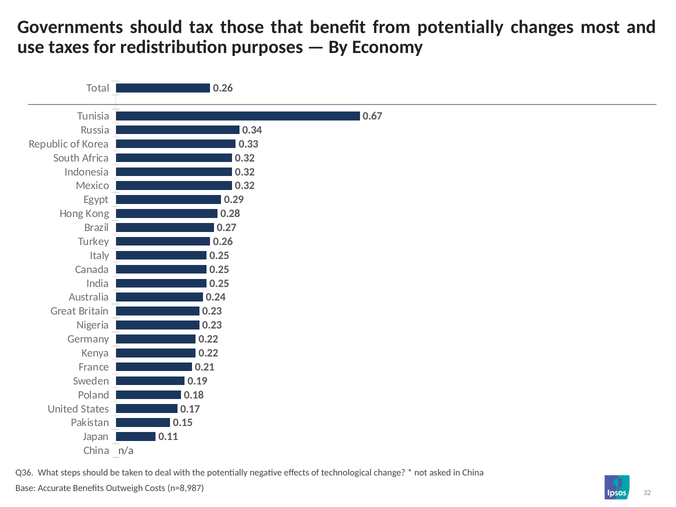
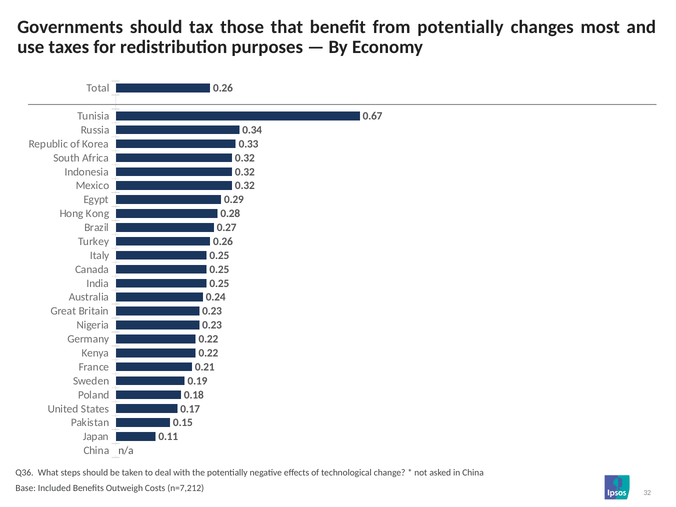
Accurate: Accurate -> Included
n=8,987: n=8,987 -> n=7,212
